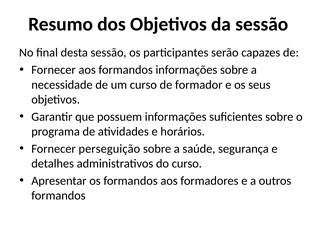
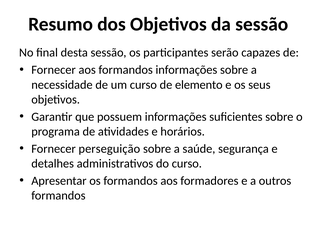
formador: formador -> elemento
